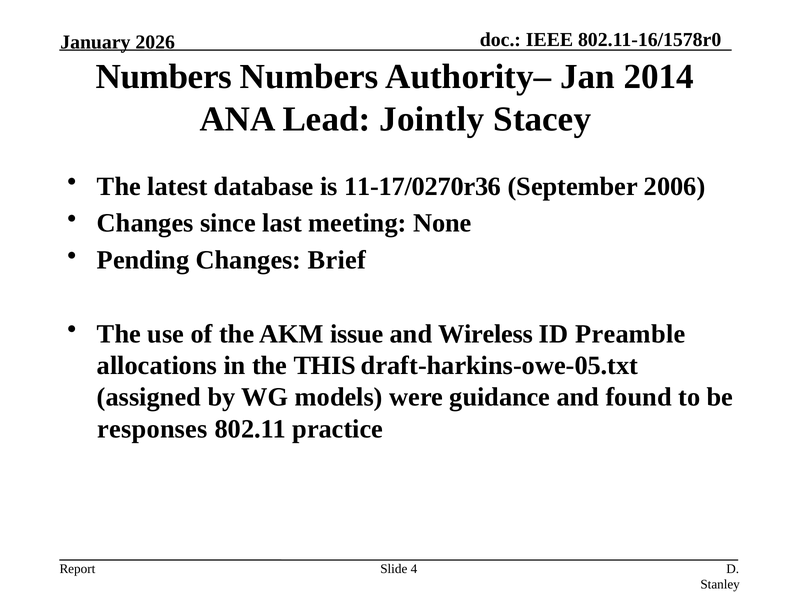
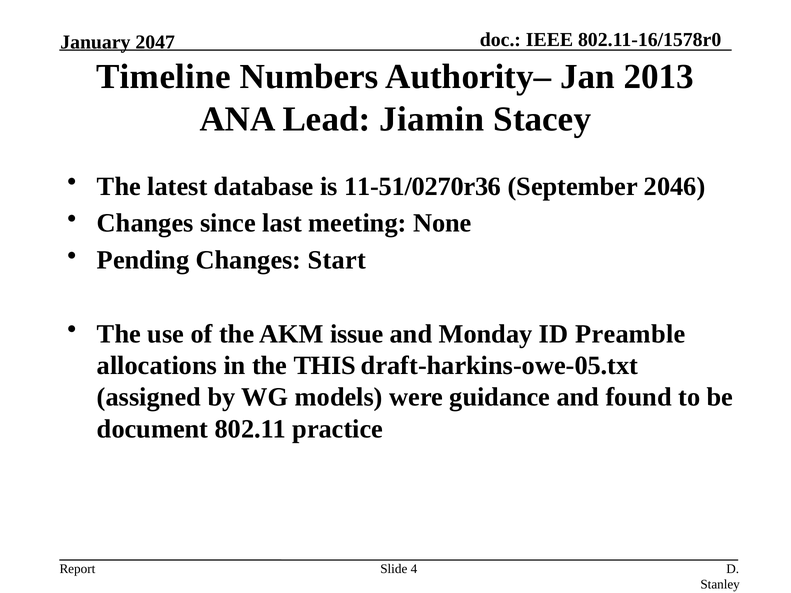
2026: 2026 -> 2047
Numbers at (164, 77): Numbers -> Timeline
2014: 2014 -> 2013
Jointly: Jointly -> Jiamin
11-17/0270r36: 11-17/0270r36 -> 11-51/0270r36
2006: 2006 -> 2046
Brief: Brief -> Start
Wireless: Wireless -> Monday
responses: responses -> document
